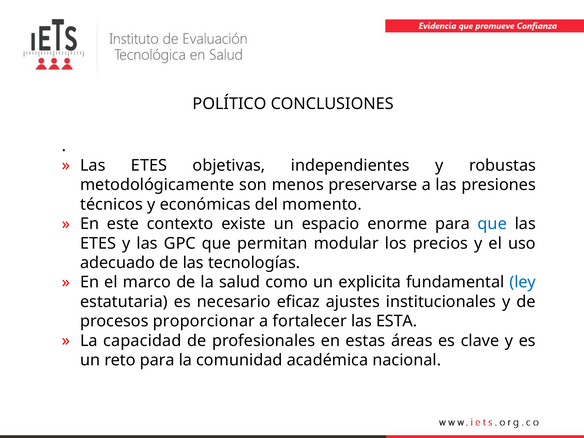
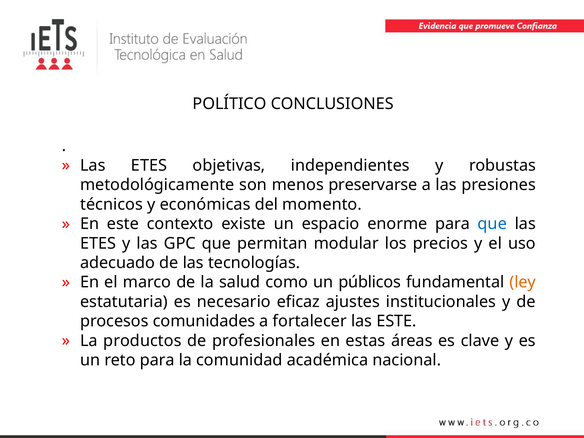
explicita: explicita -> públicos
ley colour: blue -> orange
proporcionar: proporcionar -> comunidades
las ESTA: ESTA -> ESTE
capacidad: capacidad -> productos
